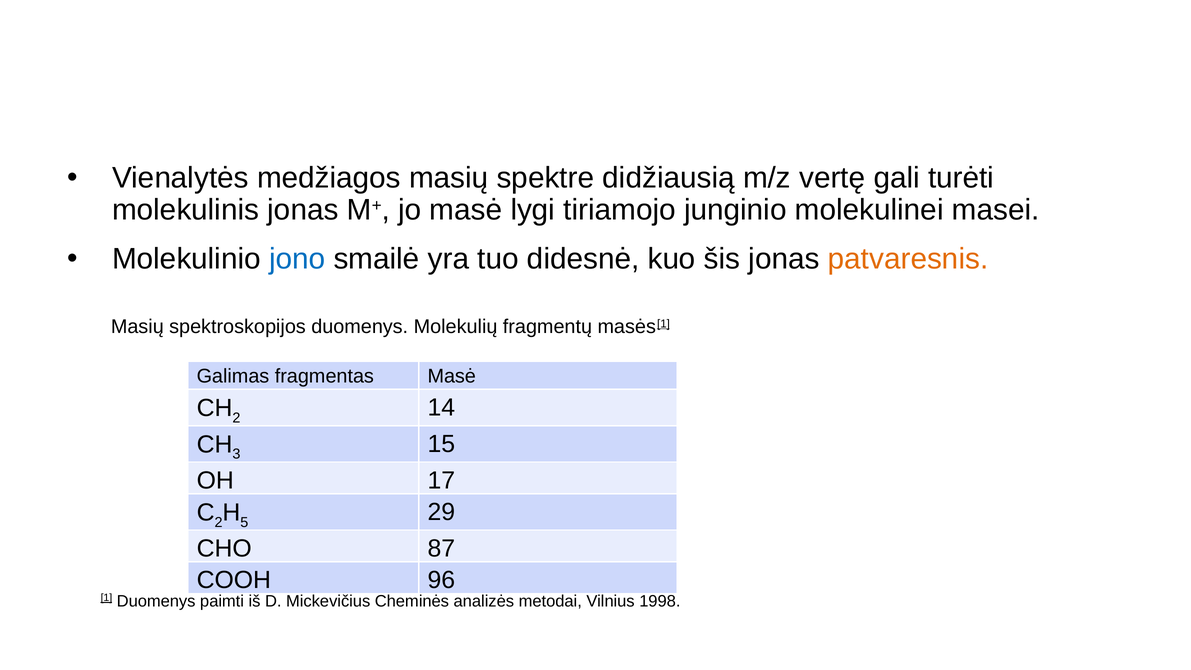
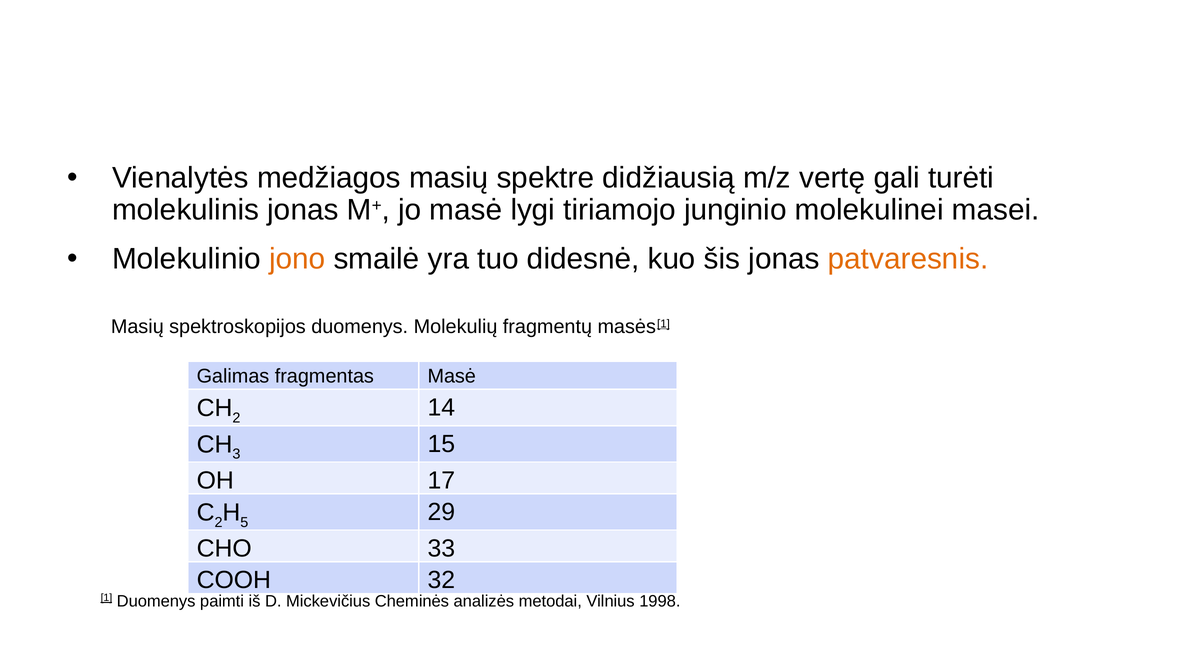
jono colour: blue -> orange
87: 87 -> 33
96: 96 -> 32
